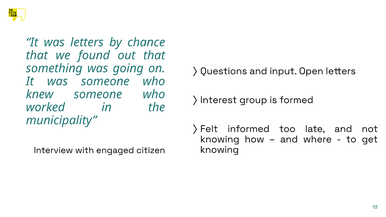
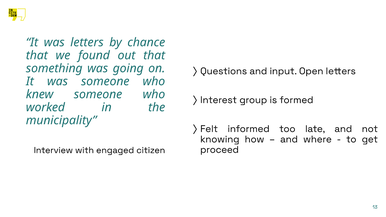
knowing at (219, 150): knowing -> proceed
